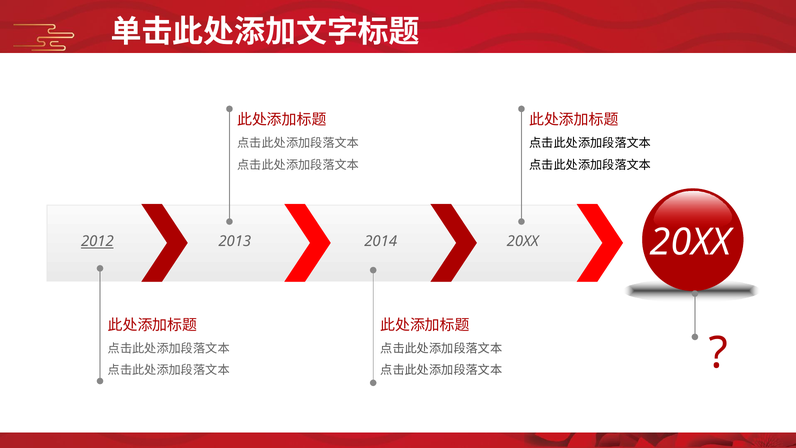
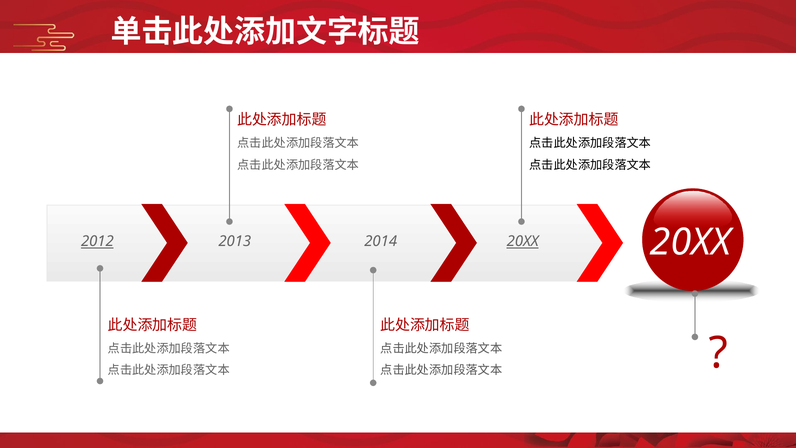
20XX at (523, 241) underline: none -> present
